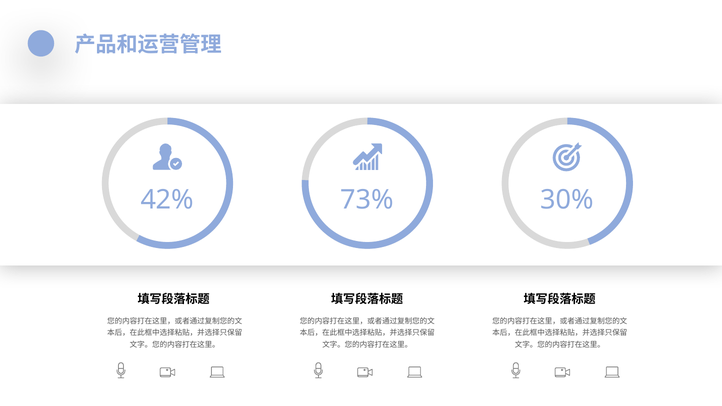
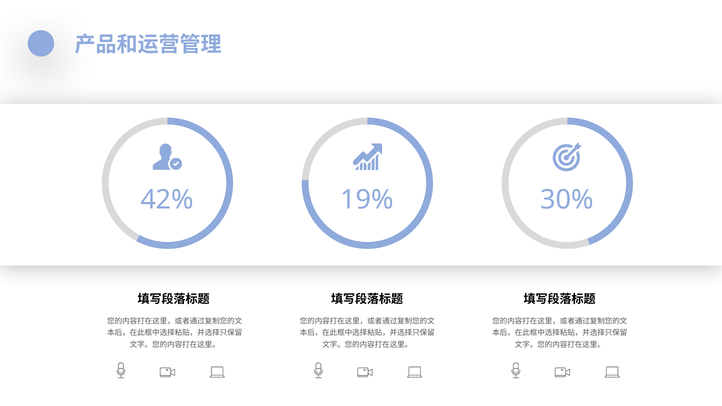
73%: 73% -> 19%
